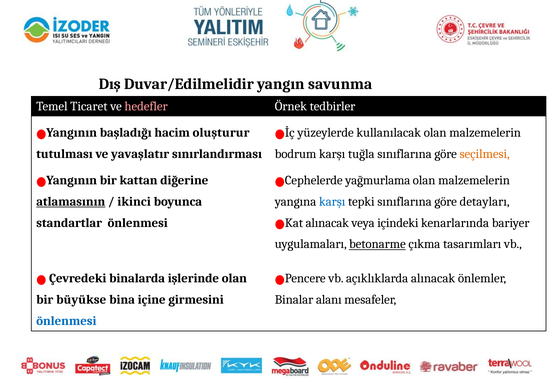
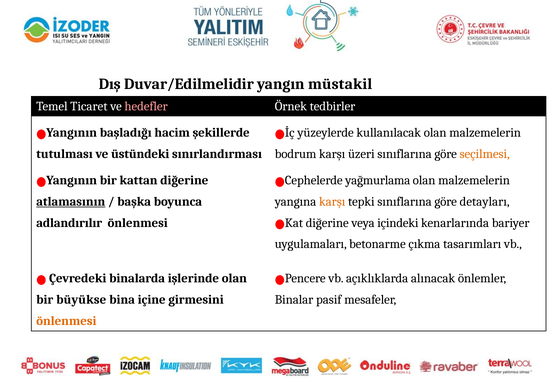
savunma: savunma -> müstakil
oluşturur: oluşturur -> şekillerde
yavaşlatır: yavaşlatır -> üstündeki
tuğla: tuğla -> üzeri
ikinci: ikinci -> başka
karşı at (332, 202) colour: blue -> orange
standartlar: standartlar -> adlandırılır
alınacak at (327, 223): alınacak -> diğerine
betonarme underline: present -> none
alanı: alanı -> pasif
önlenmesi at (66, 321) colour: blue -> orange
